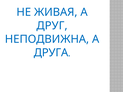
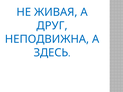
ДРУГА: ДРУГА -> ЗДЕСЬ
